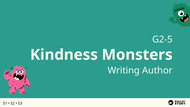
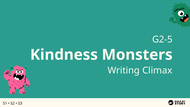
Author: Author -> Climax
